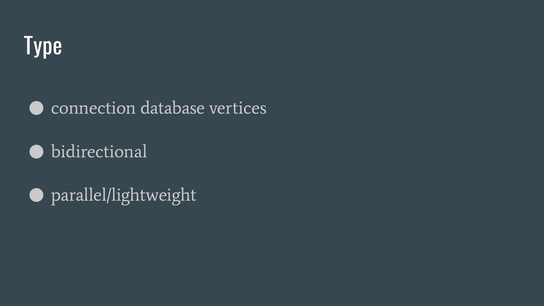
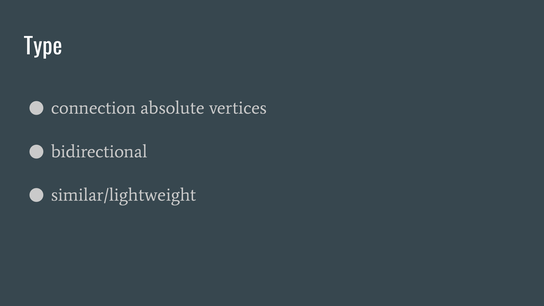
database: database -> absolute
parallel/lightweight: parallel/lightweight -> similar/lightweight
